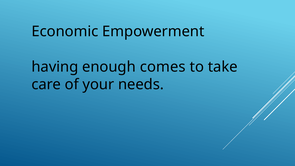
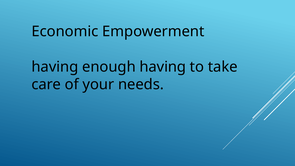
enough comes: comes -> having
